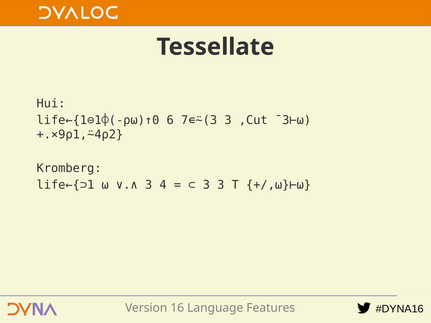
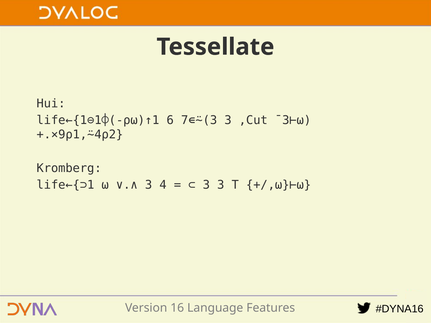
life←{1⊖1⌽(-⍴⍵)↑0: life←{1⊖1⌽(-⍴⍵)↑0 -> life←{1⊖1⌽(-⍴⍵)↑1
